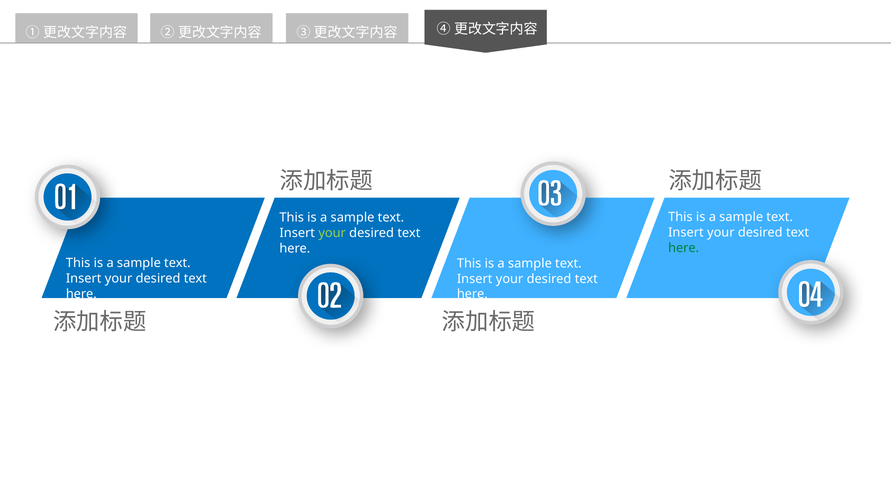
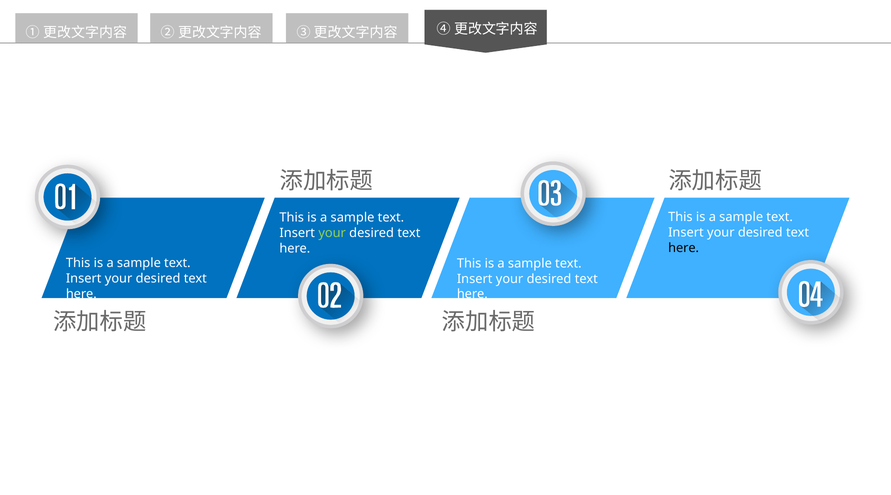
here at (684, 248) colour: green -> black
